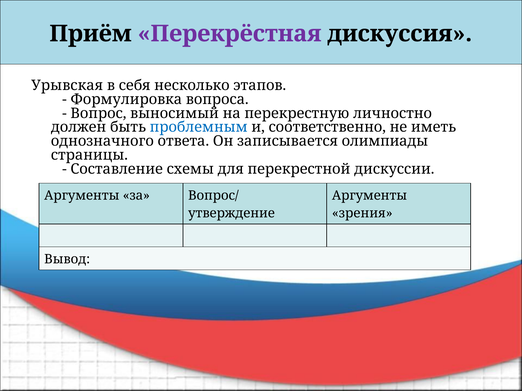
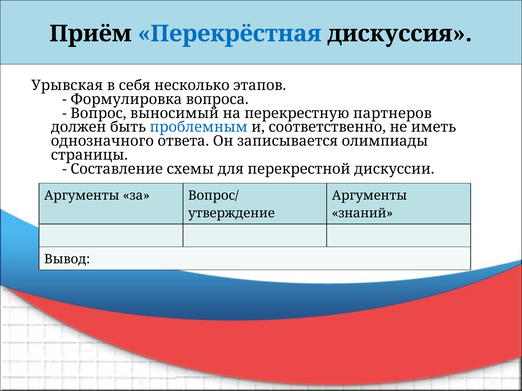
Перекрёстная colour: purple -> blue
личностно: личностно -> партнеров
зрения: зрения -> знаний
